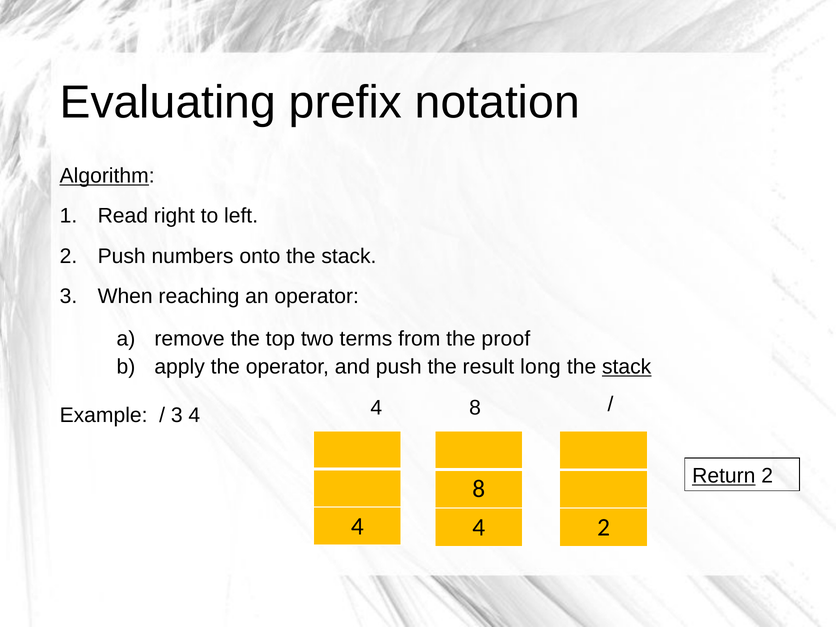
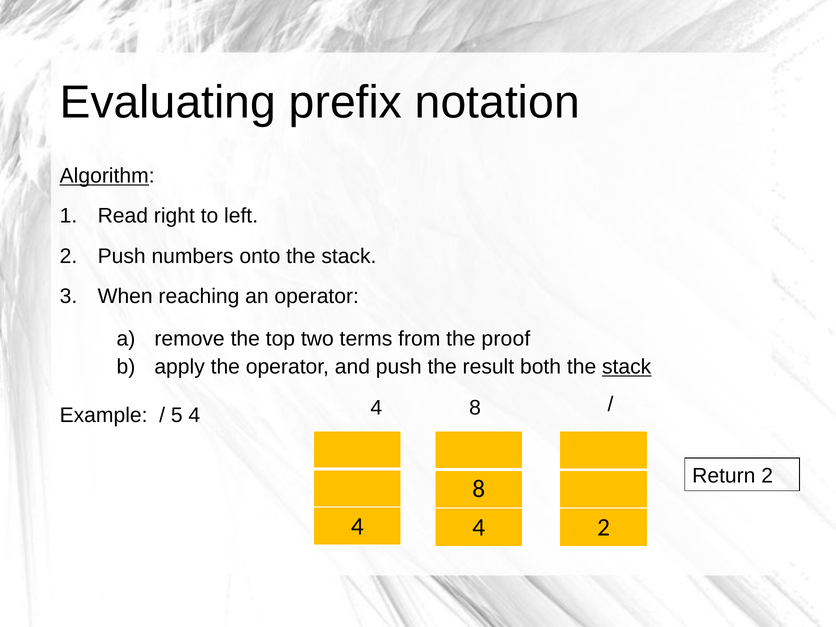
long: long -> both
3 at (177, 415): 3 -> 5
Return underline: present -> none
